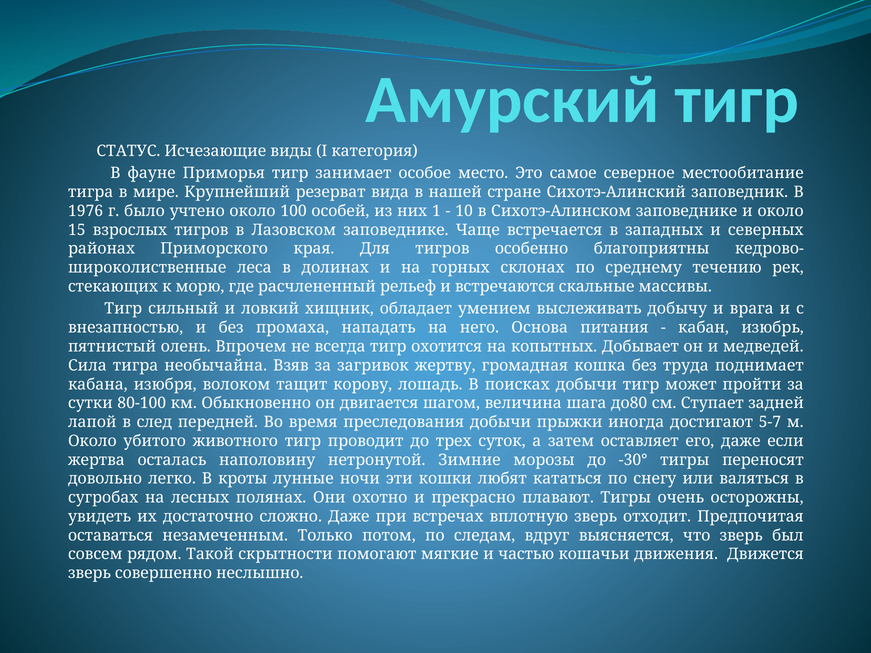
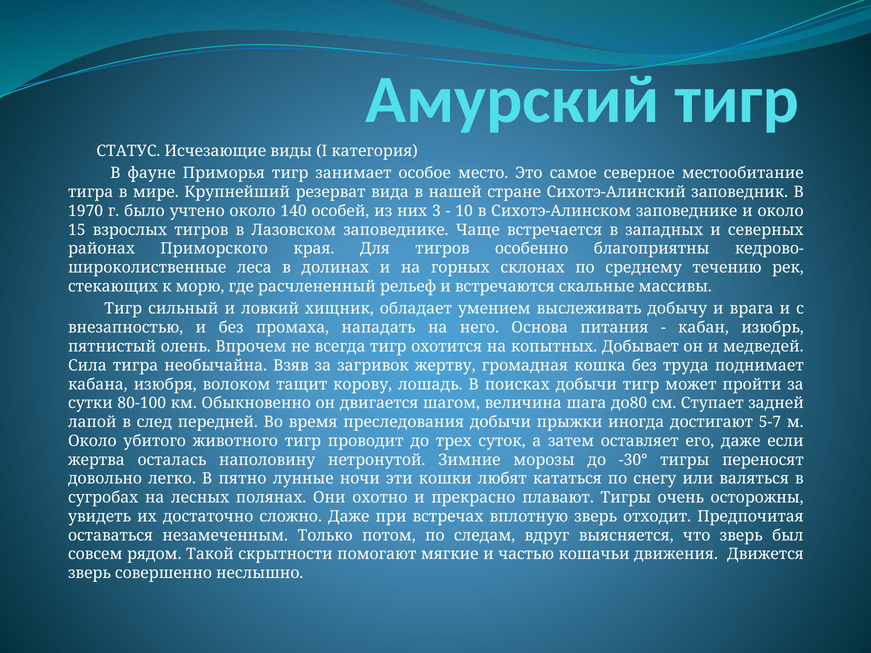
1976: 1976 -> 1970
100: 100 -> 140
1: 1 -> 3
кроты: кроты -> пятно
